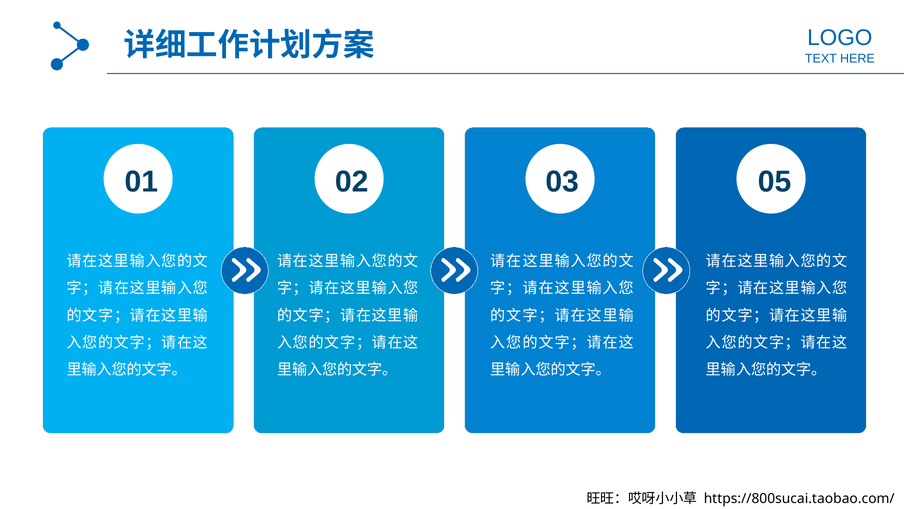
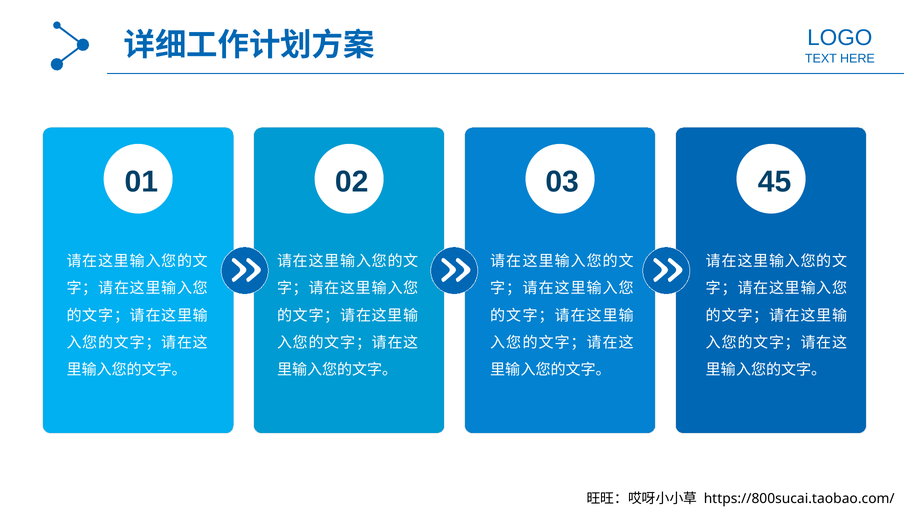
05: 05 -> 45
